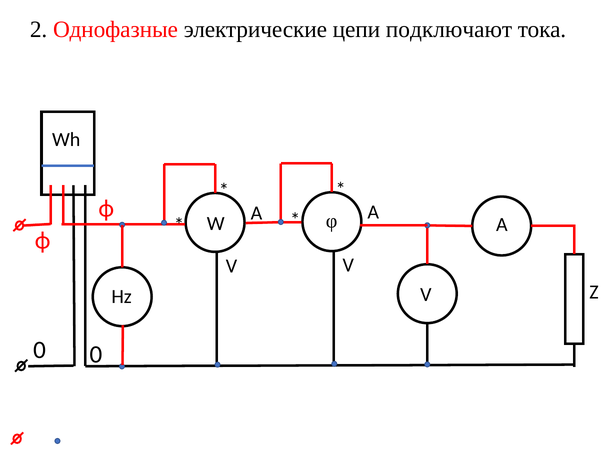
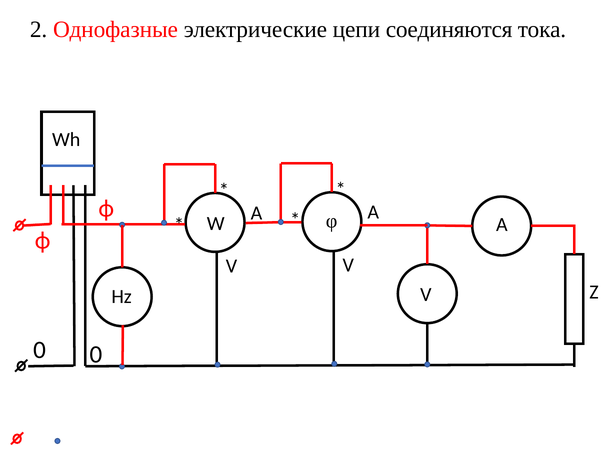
подключают: подключают -> соединяются
